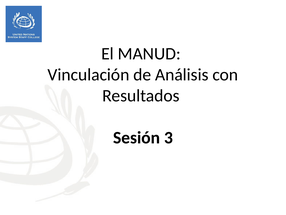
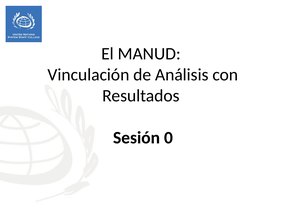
3: 3 -> 0
